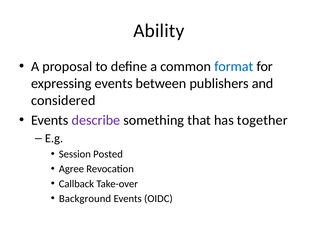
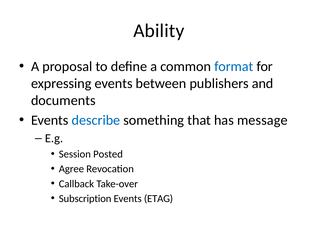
considered: considered -> documents
describe colour: purple -> blue
together: together -> message
Background: Background -> Subscription
OIDC: OIDC -> ETAG
